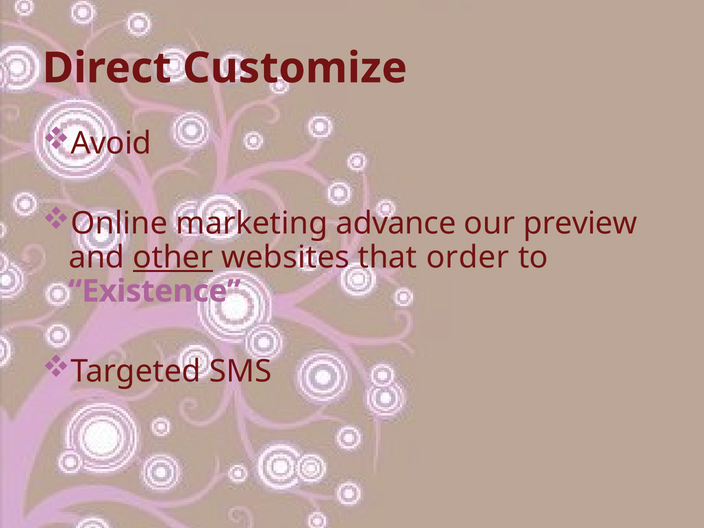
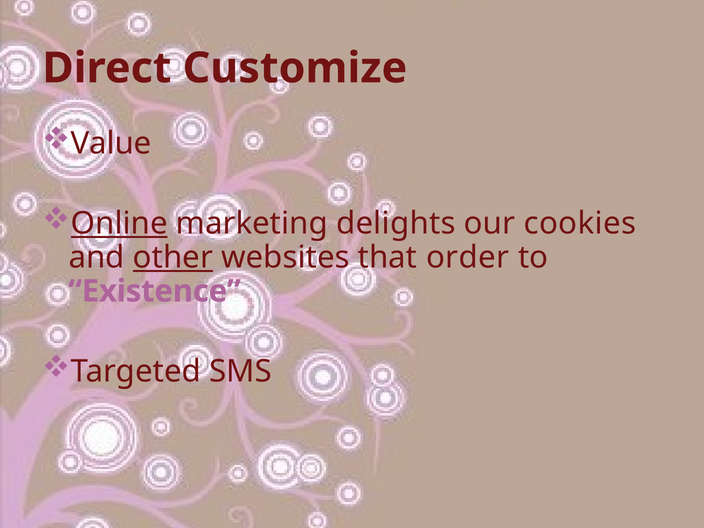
Avoid: Avoid -> Value
Online underline: none -> present
advance: advance -> delights
preview: preview -> cookies
